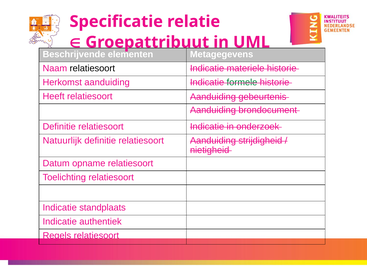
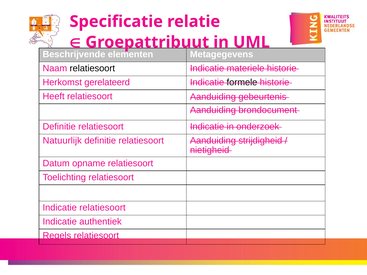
Herkomst aanduiding: aanduiding -> gerelateerd
formele colour: green -> black
Indicatie standplaats: standplaats -> relatiesoort
